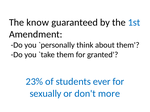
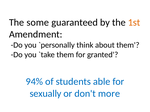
know: know -> some
1st colour: blue -> orange
23%: 23% -> 94%
ever: ever -> able
